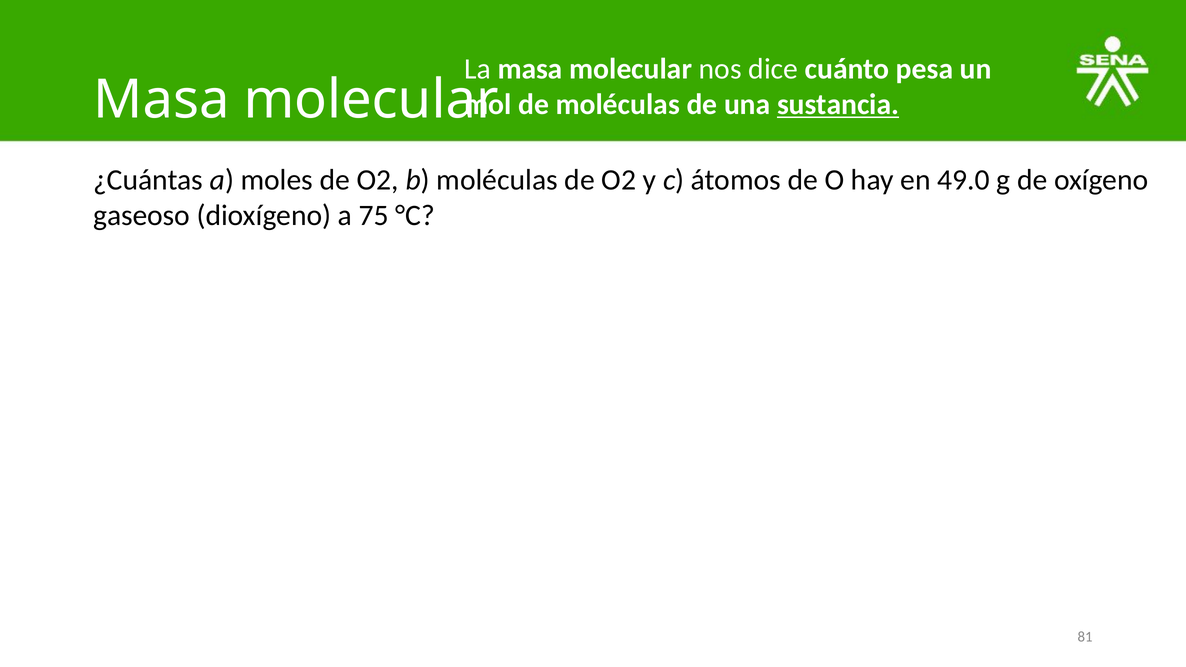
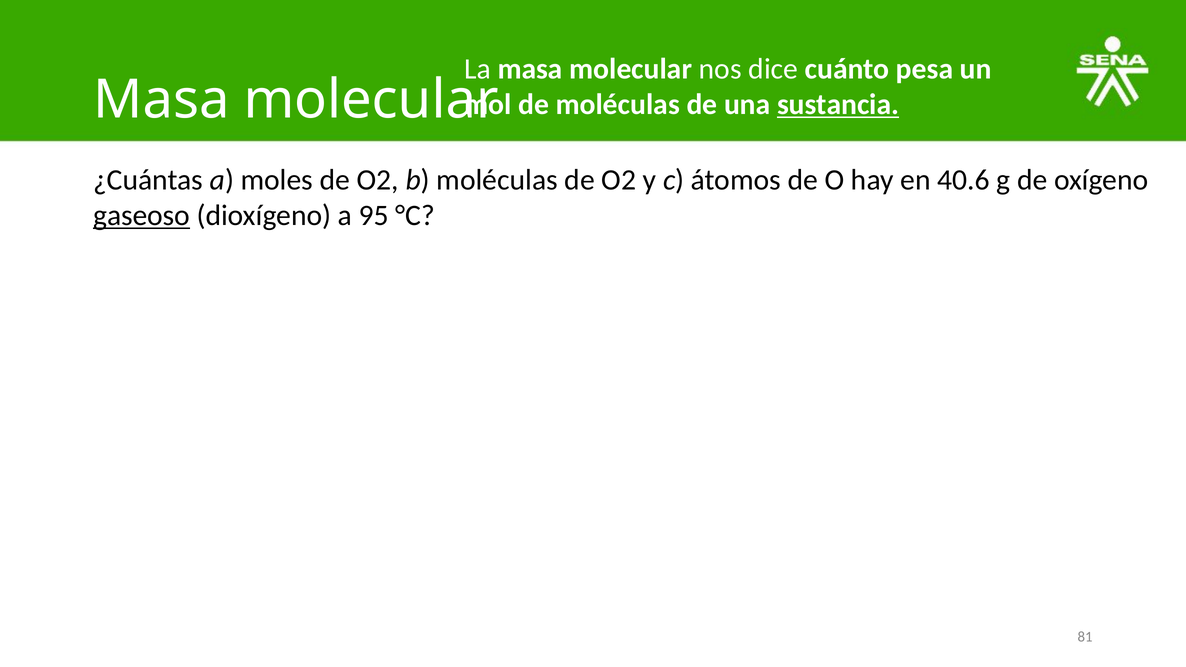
49.0: 49.0 -> 40.6
gaseoso underline: none -> present
75: 75 -> 95
